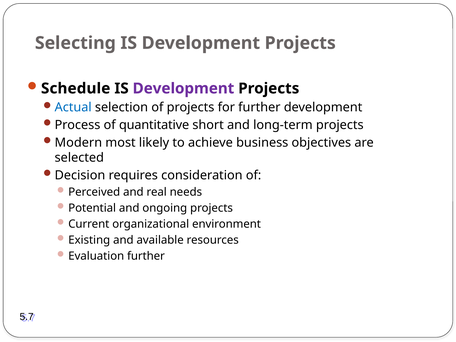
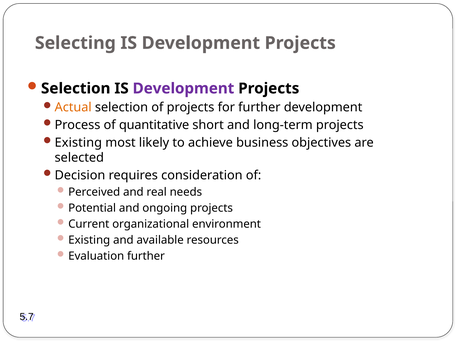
Schedule at (76, 88): Schedule -> Selection
Actual colour: blue -> orange
Modern at (78, 142): Modern -> Existing
